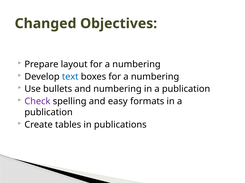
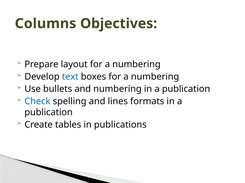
Changed: Changed -> Columns
Check colour: purple -> blue
easy: easy -> lines
